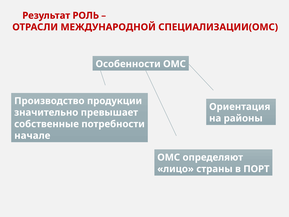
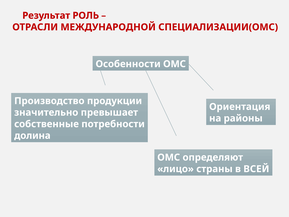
начале: начале -> долина
ПОРТ: ПОРТ -> ВСЕЙ
